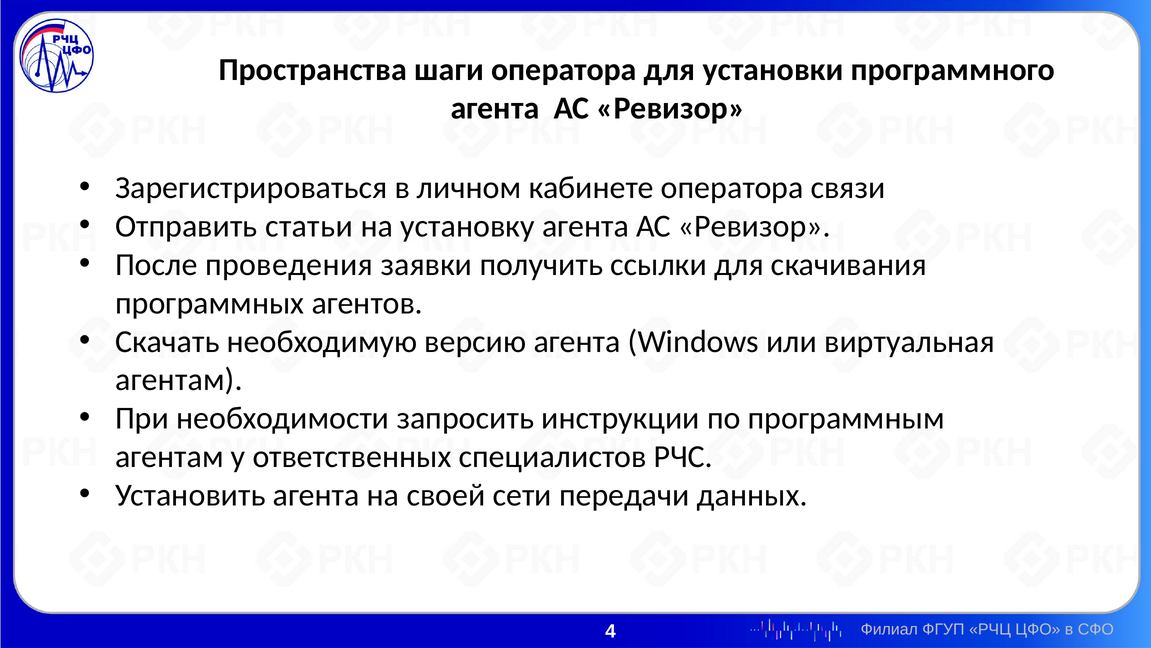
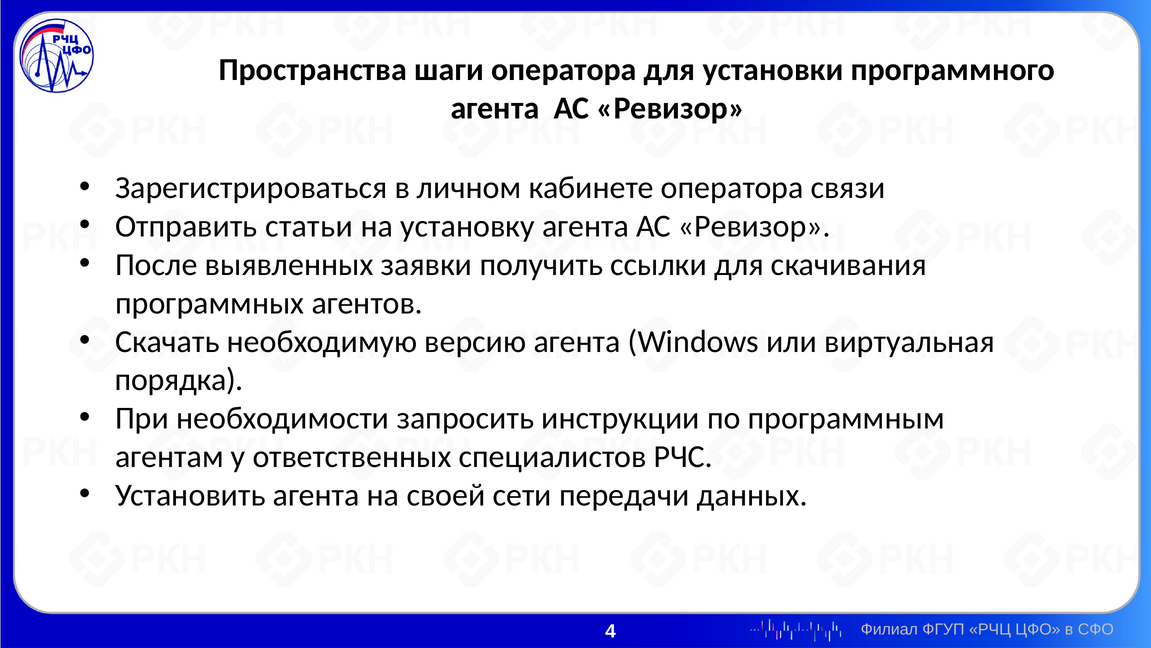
проведения: проведения -> выявленных
агентам at (179, 380): агентам -> порядка
